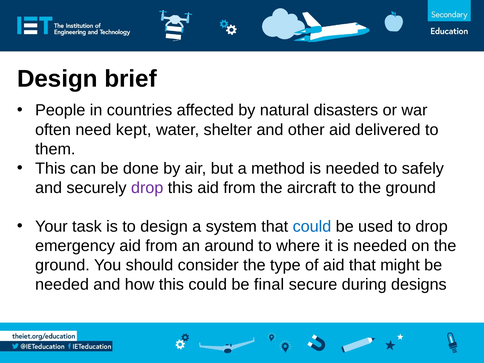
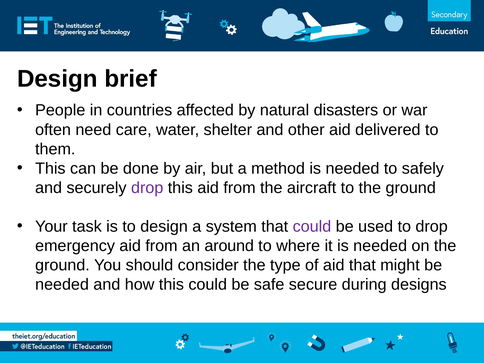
kept: kept -> care
could at (312, 226) colour: blue -> purple
final: final -> safe
